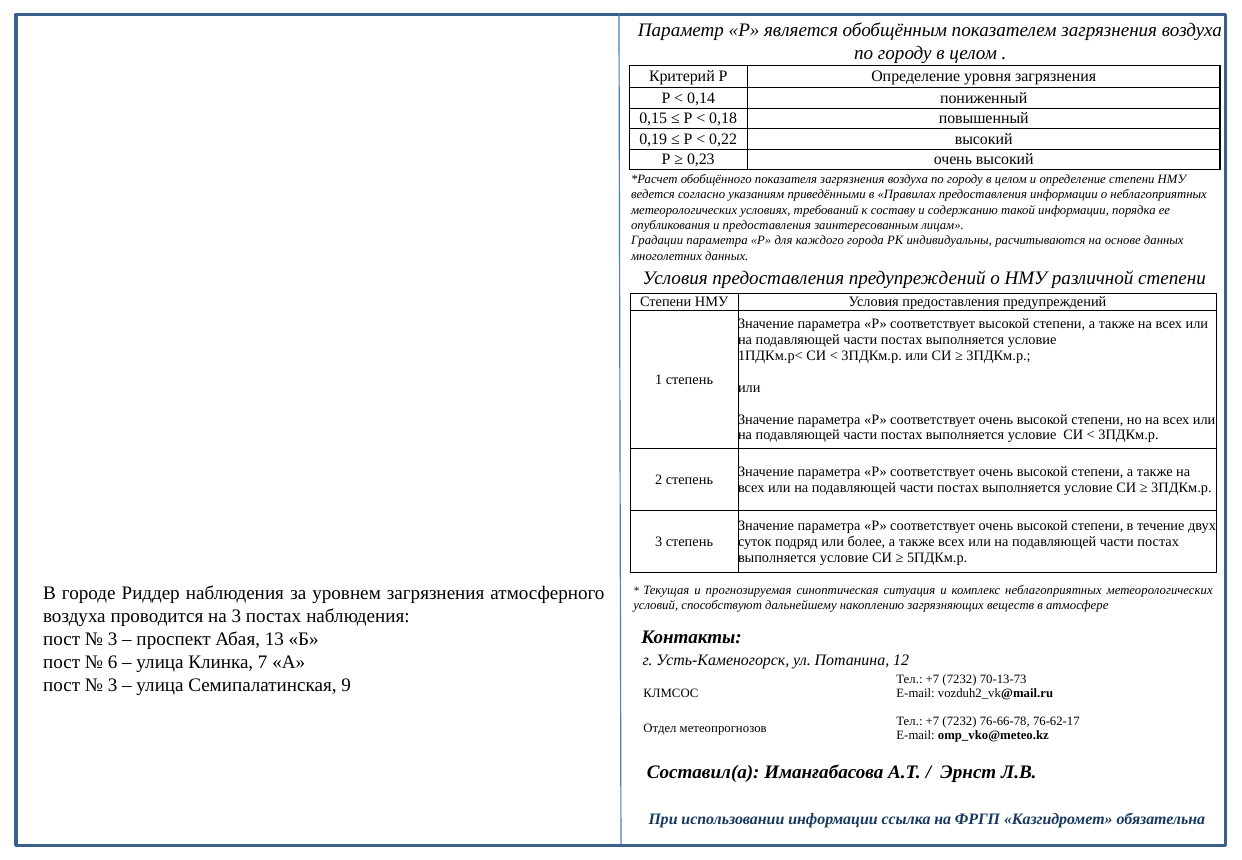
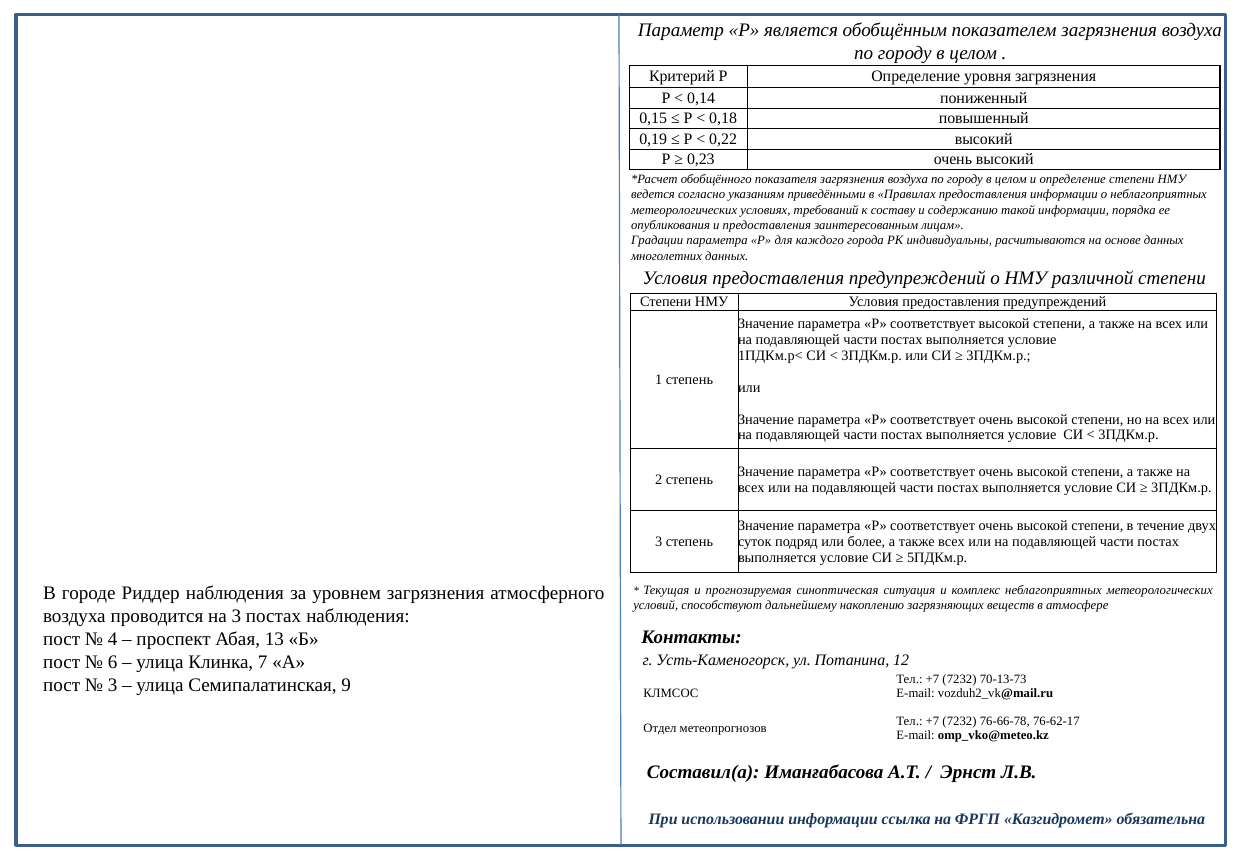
3 at (113, 639): 3 -> 4
